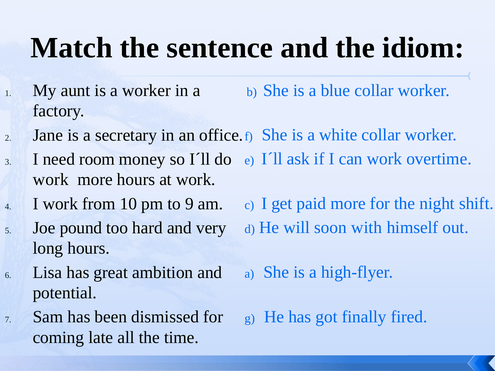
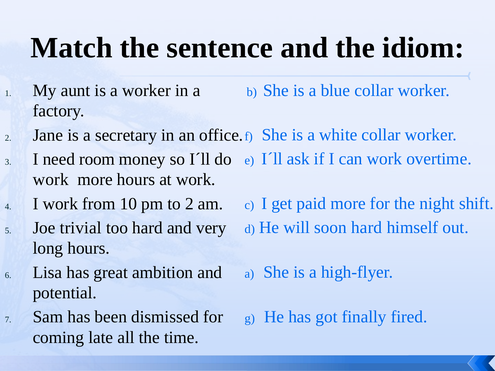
to 9: 9 -> 2
soon with: with -> hard
pound: pound -> trivial
